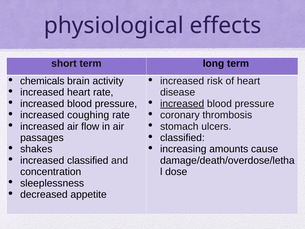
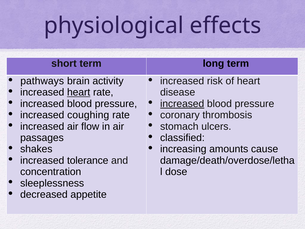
chemicals: chemicals -> pathways
heart at (79, 92) underline: none -> present
increased classified: classified -> tolerance
